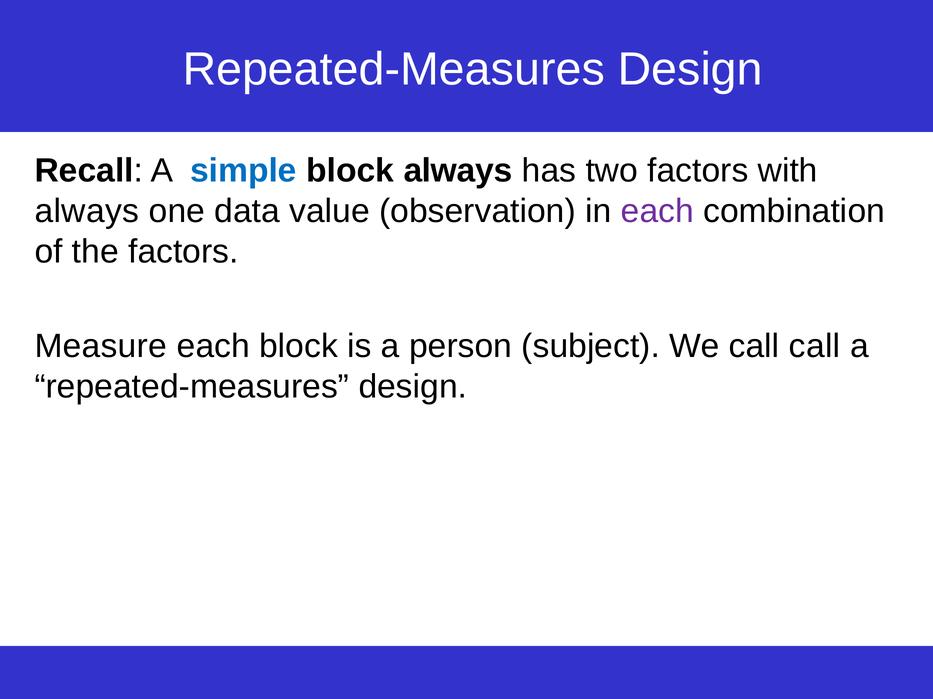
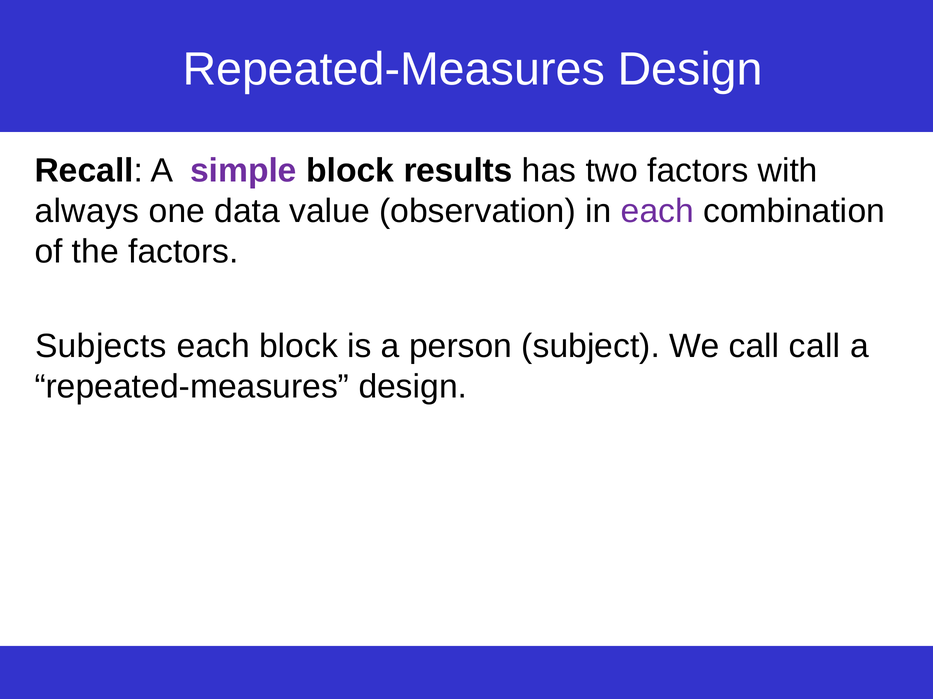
simple colour: blue -> purple
block always: always -> results
Measure: Measure -> Subjects
